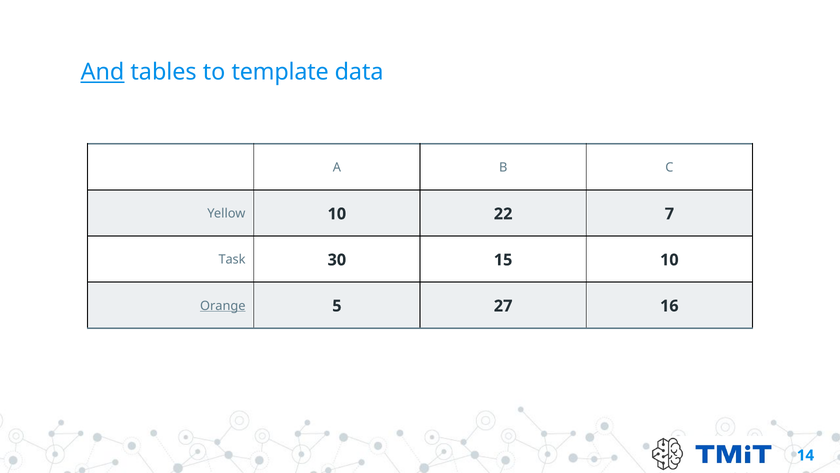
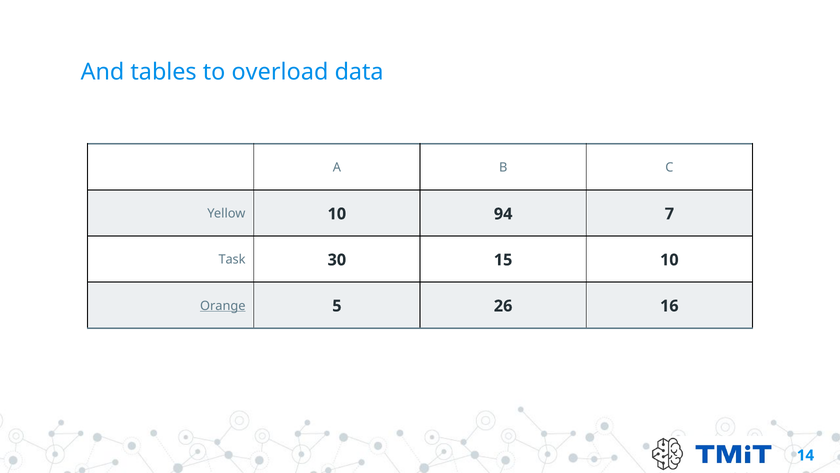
And underline: present -> none
template: template -> overload
22: 22 -> 94
27: 27 -> 26
